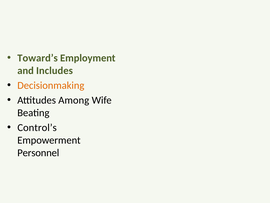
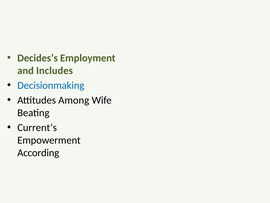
Toward’s: Toward’s -> Decides’s
Decisionmaking colour: orange -> blue
Control’s: Control’s -> Current’s
Personnel: Personnel -> According
